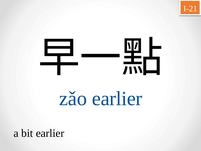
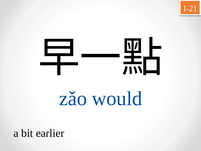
zǎo earlier: earlier -> would
